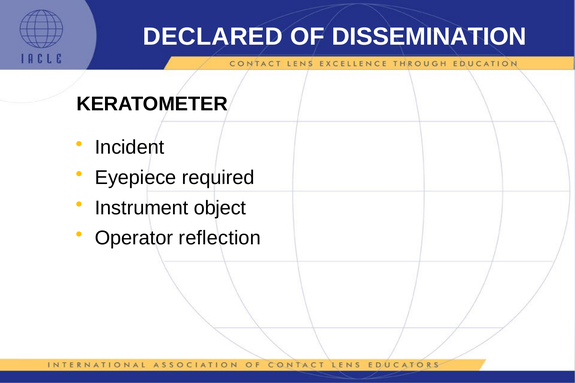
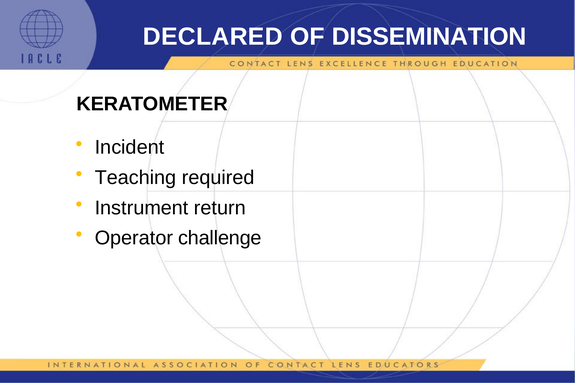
Eyepiece: Eyepiece -> Teaching
object: object -> return
reflection: reflection -> challenge
